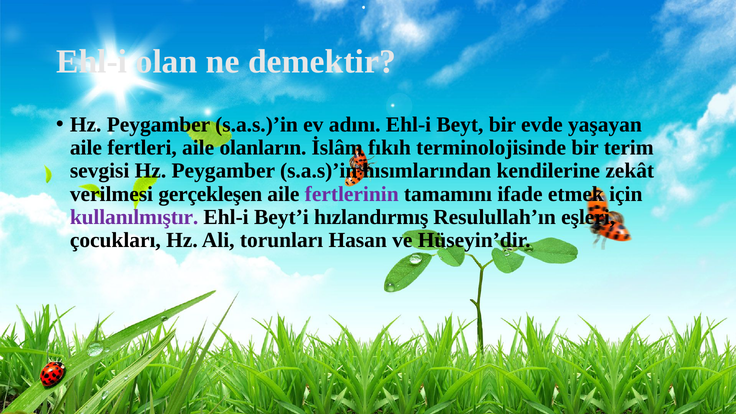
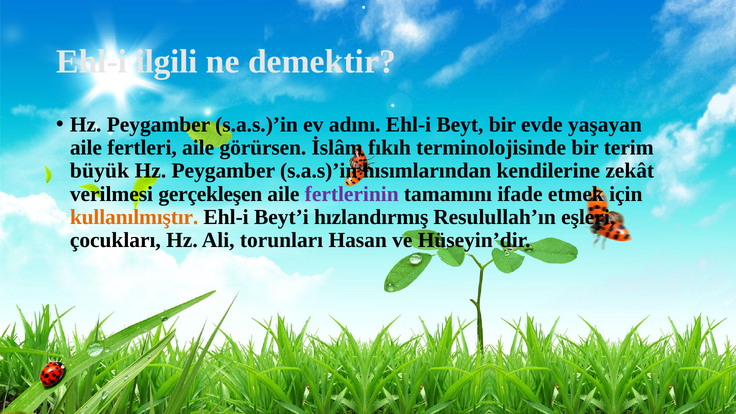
olan: olan -> ilgili
olanların: olanların -> görürsen
sevgisi: sevgisi -> büyük
kullanılmıştır colour: purple -> orange
